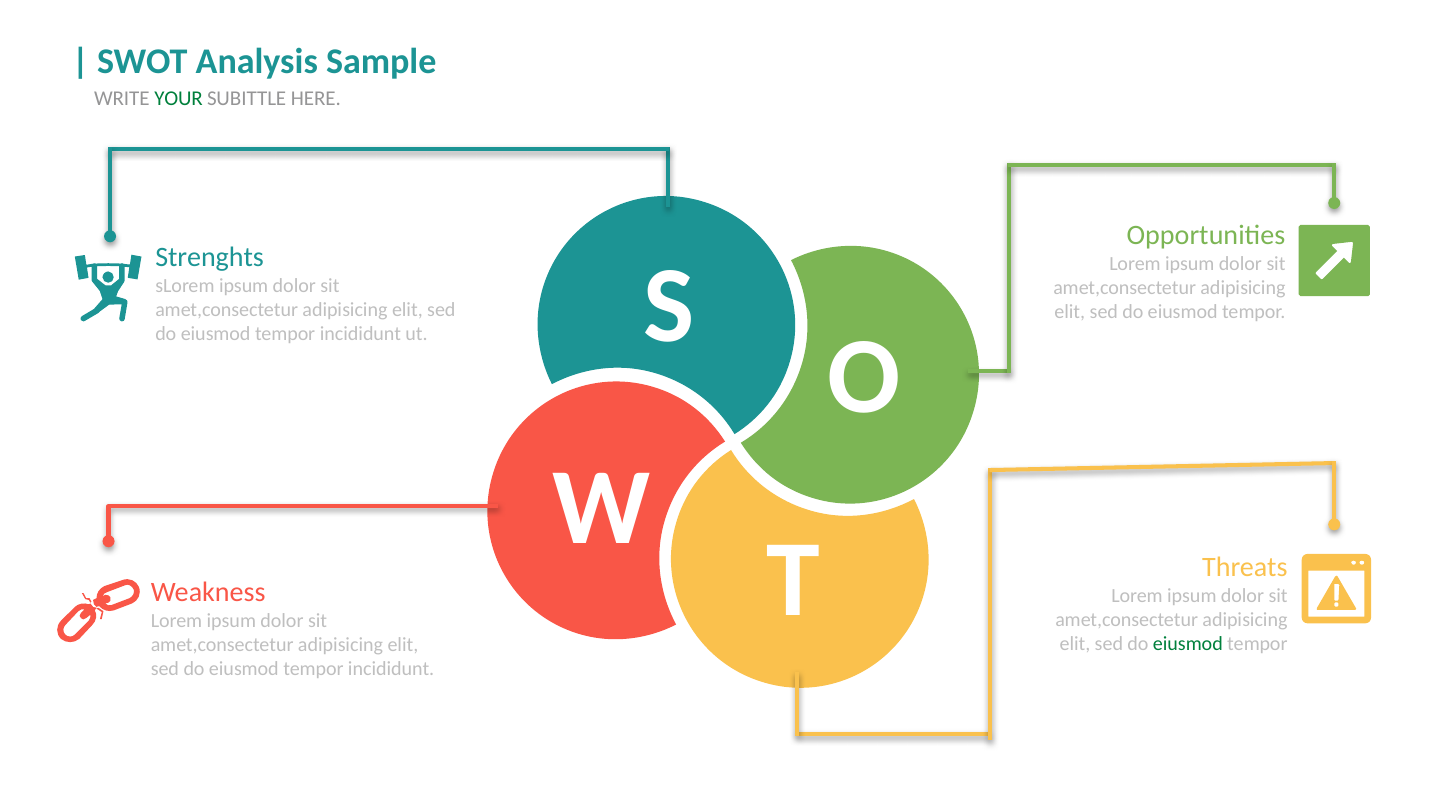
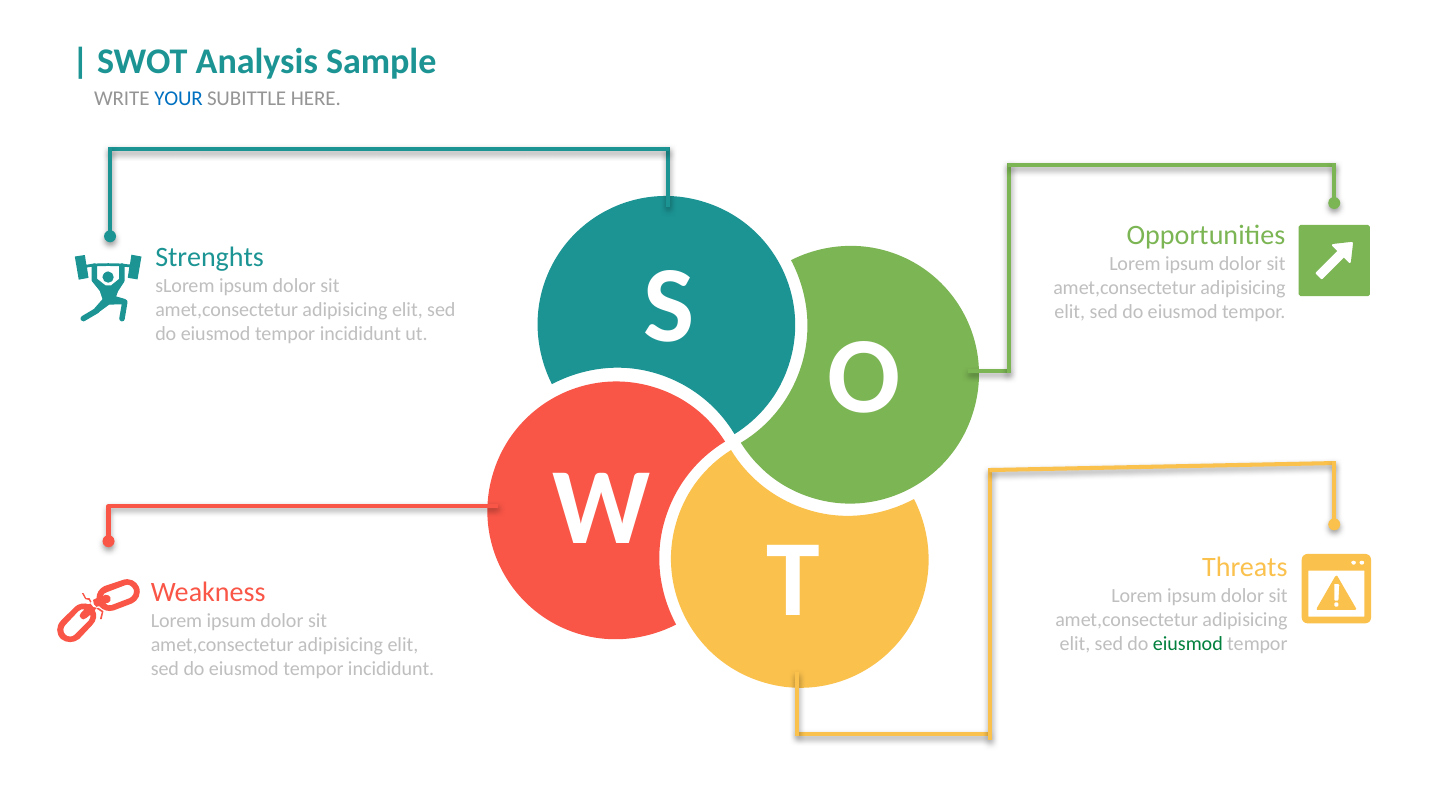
YOUR colour: green -> blue
